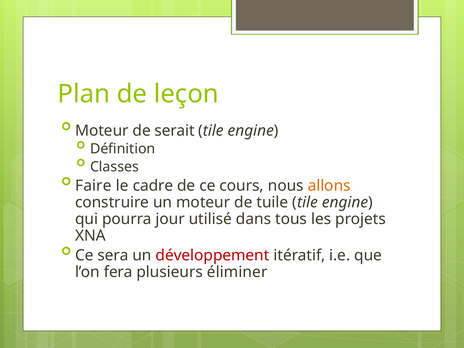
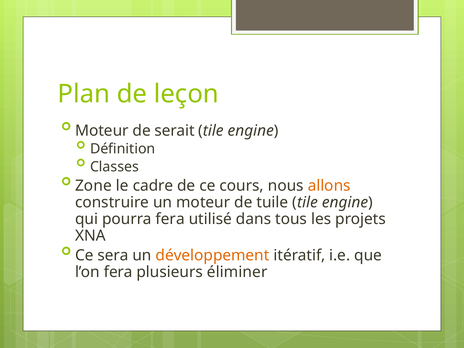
Faire: Faire -> Zone
pourra jour: jour -> fera
développement colour: red -> orange
